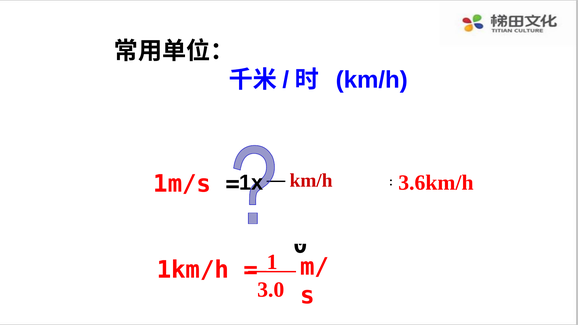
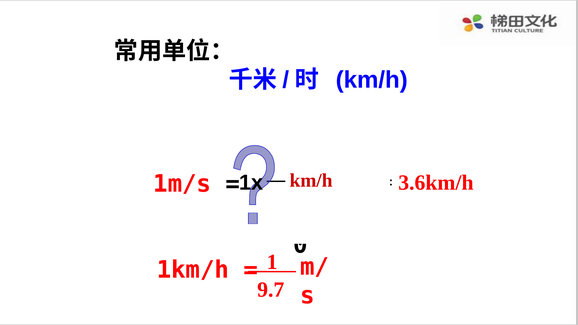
3.0: 3.0 -> 9.7
